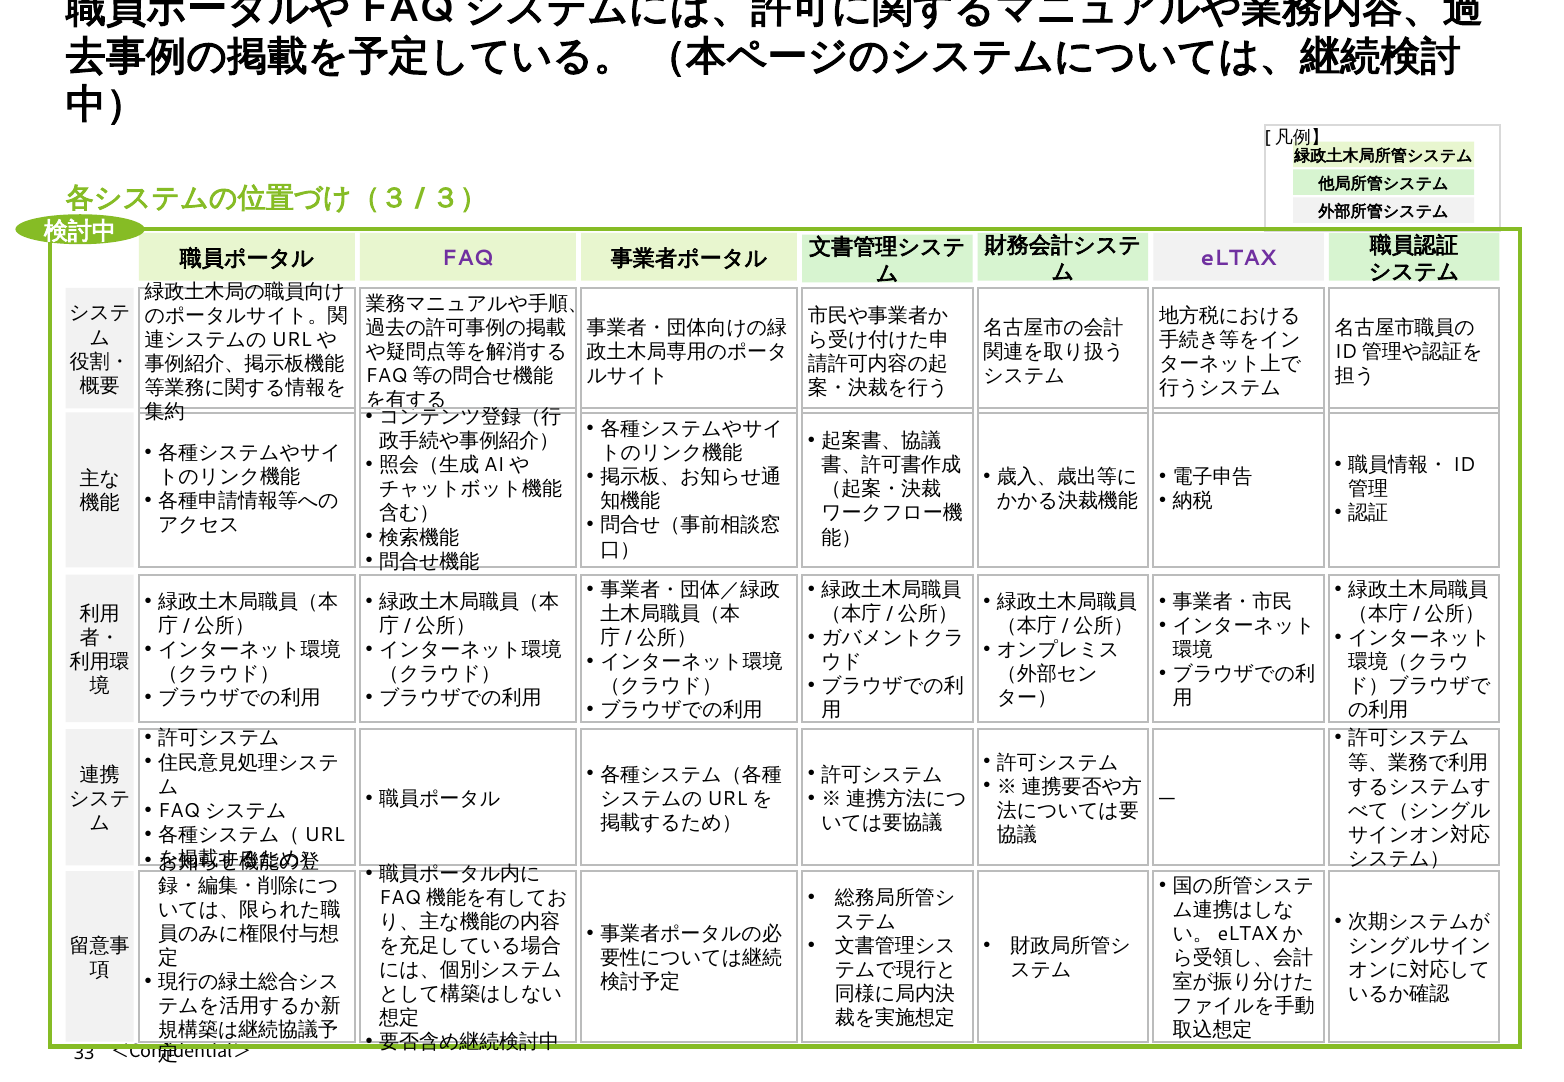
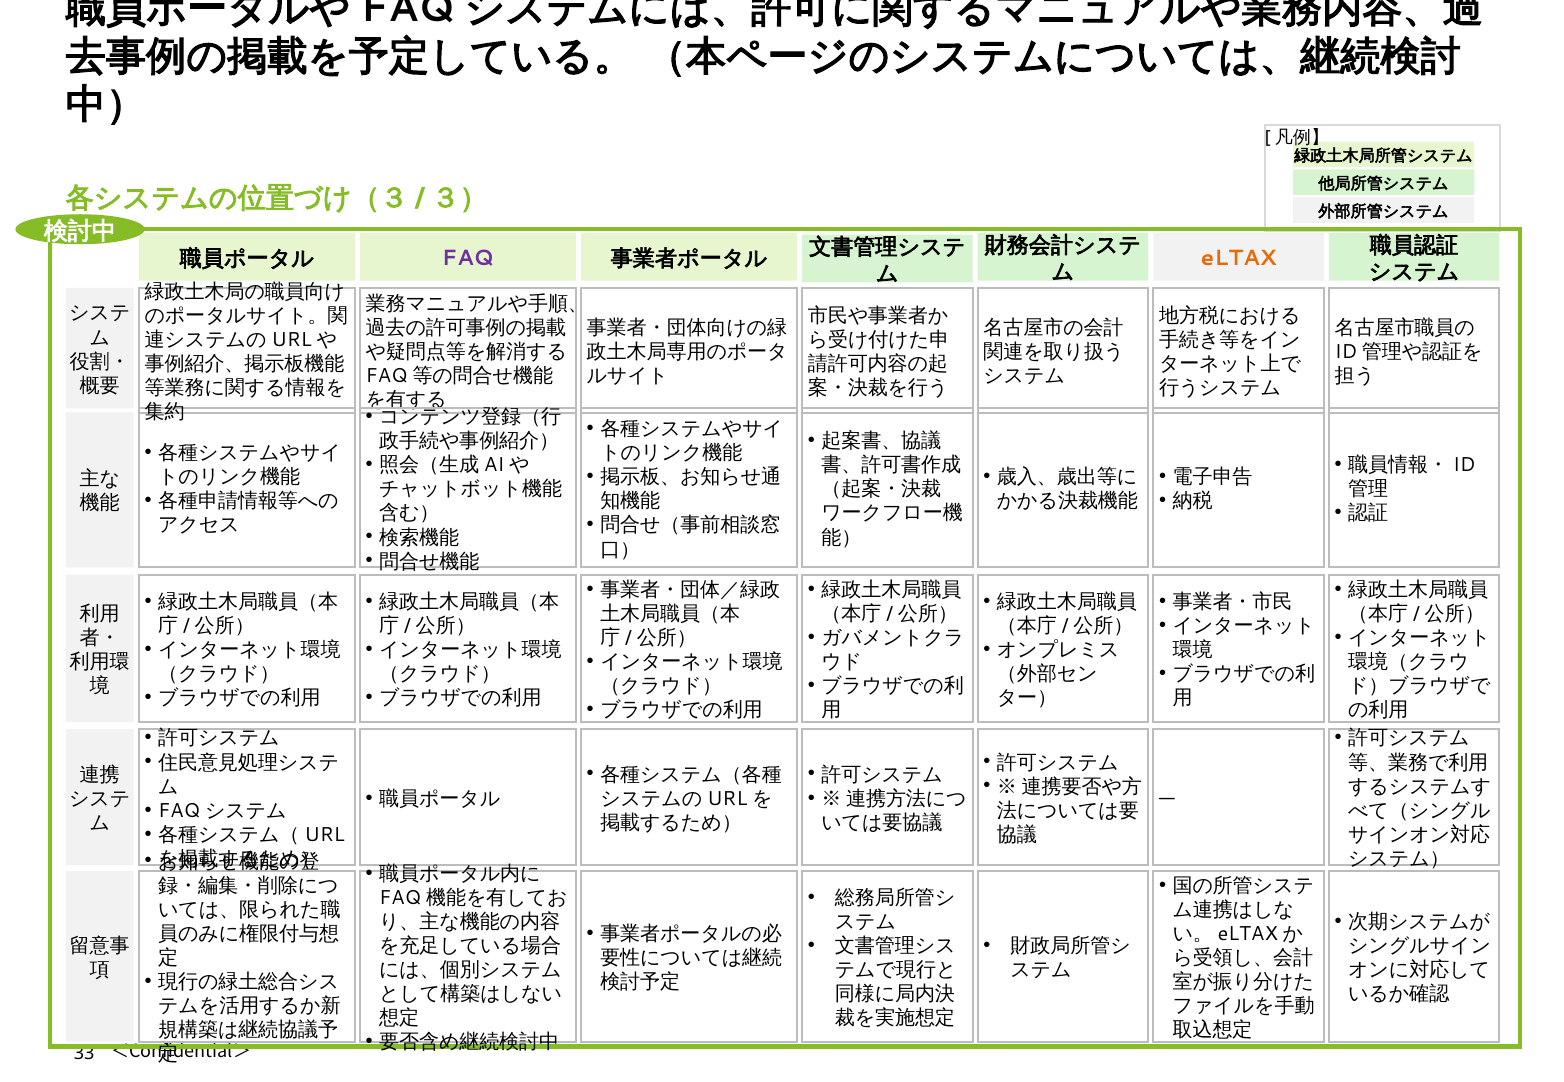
eLTAX colour: purple -> orange
